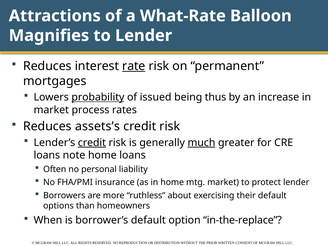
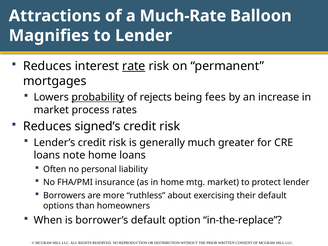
What-Rate: What-Rate -> Much-Rate
issued: issued -> rejects
thus: thus -> fees
assets’s: assets’s -> signed’s
credit at (92, 143) underline: present -> none
much underline: present -> none
